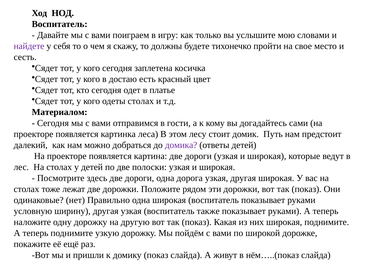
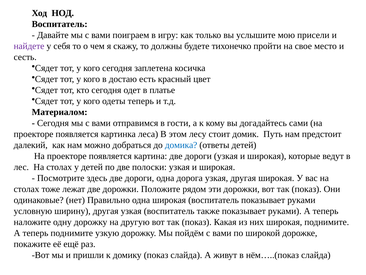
словами: словами -> присели
одеты столах: столах -> теперь
домика colour: purple -> blue
